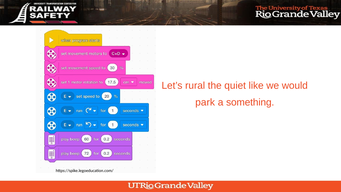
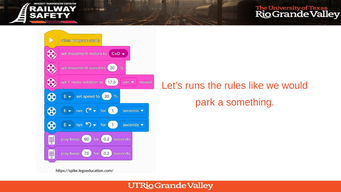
rural: rural -> runs
quiet: quiet -> rules
